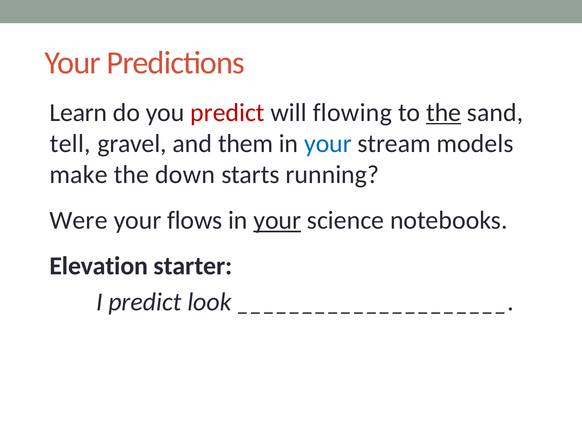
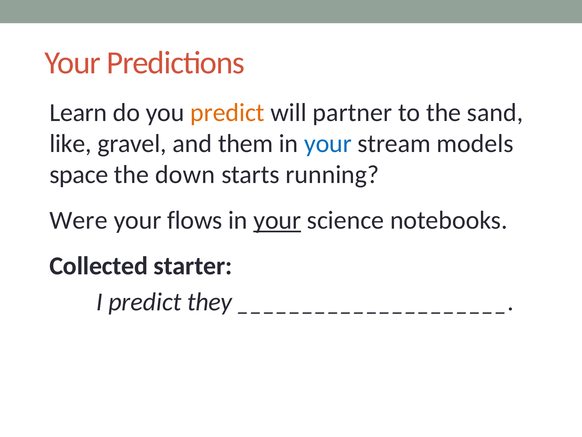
predict at (227, 112) colour: red -> orange
flowing: flowing -> partner
the at (444, 112) underline: present -> none
tell: tell -> like
make: make -> space
Elevation: Elevation -> Collected
look: look -> they
